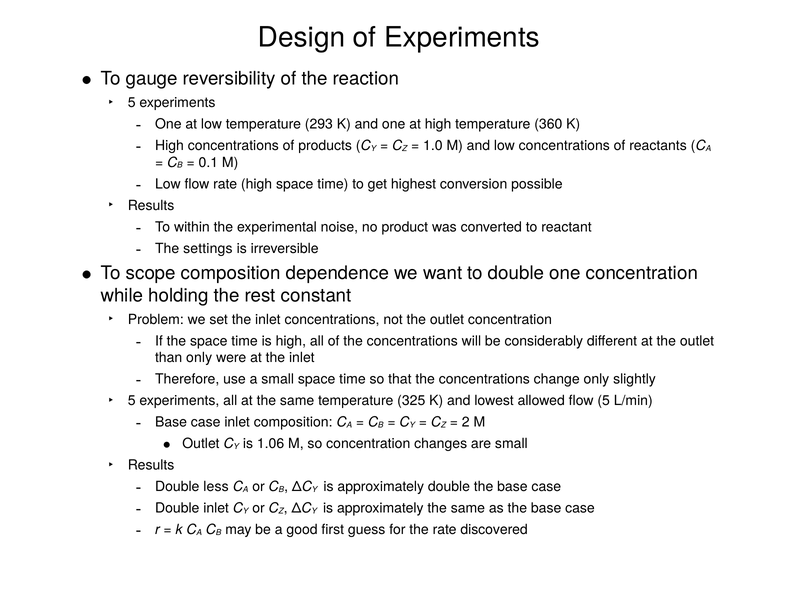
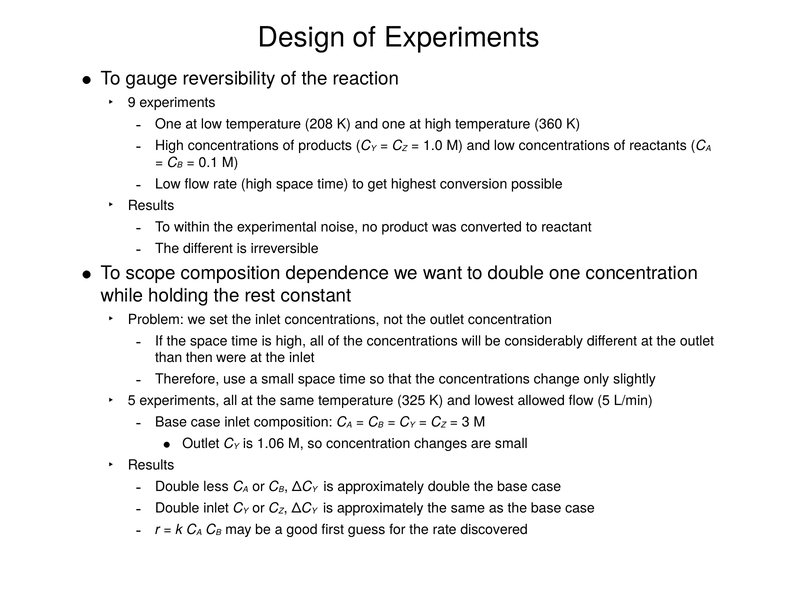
5 at (132, 103): 5 -> 9
293: 293 -> 208
The settings: settings -> different
than only: only -> then
2: 2 -> 3
